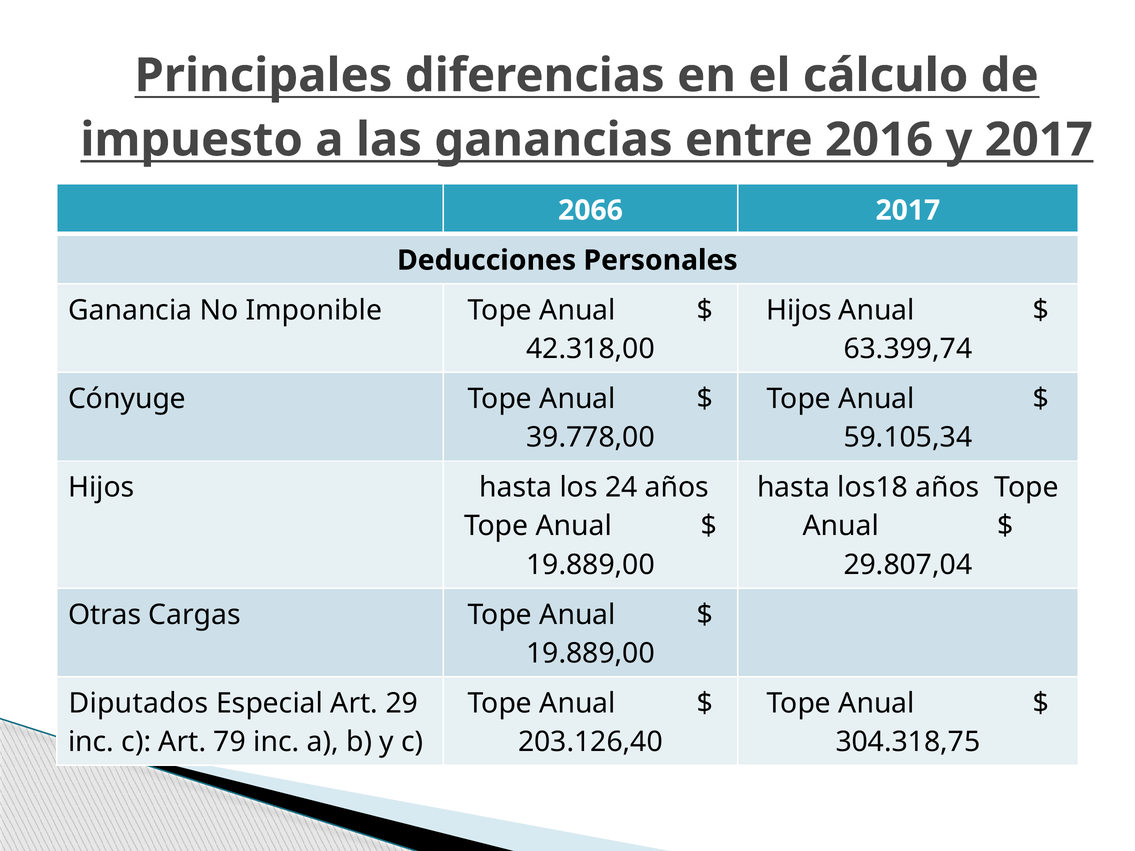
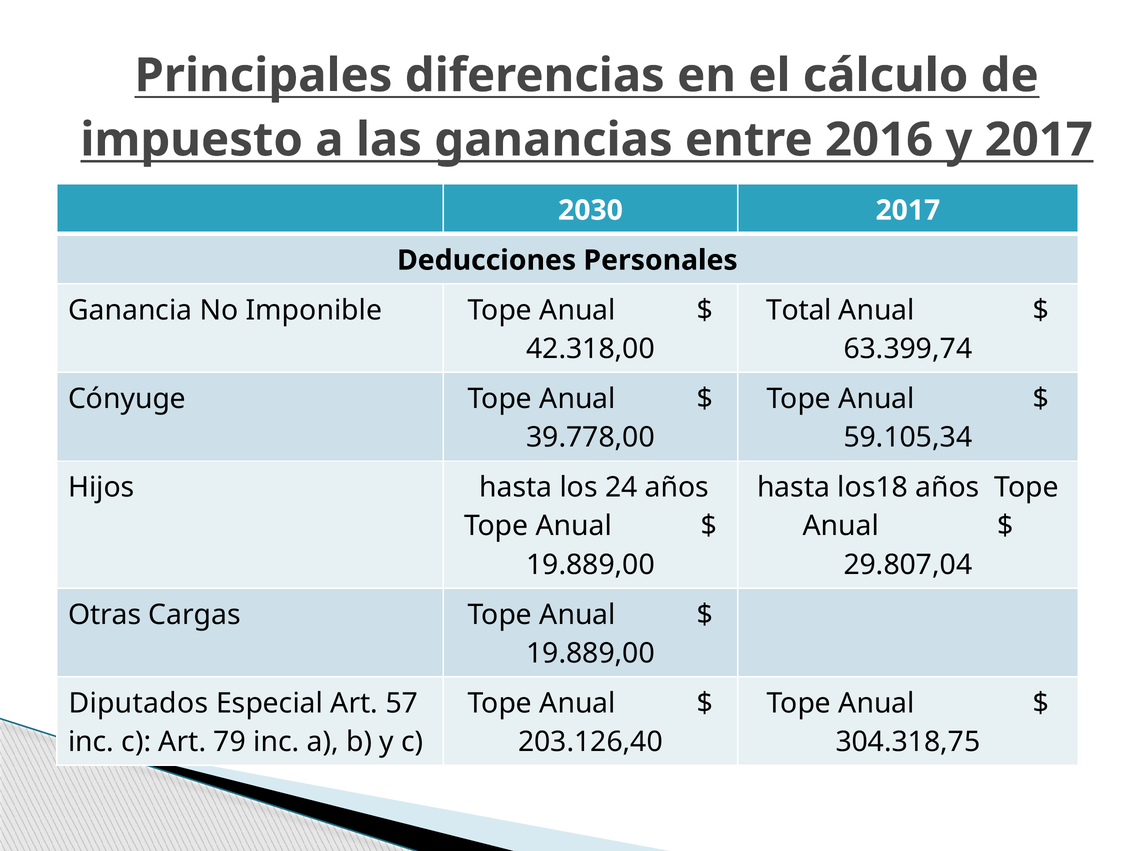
2066: 2066 -> 2030
Hijos at (799, 310): Hijos -> Total
29: 29 -> 57
